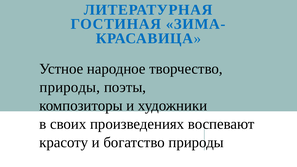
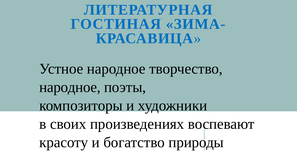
природы at (70, 87): природы -> народное
